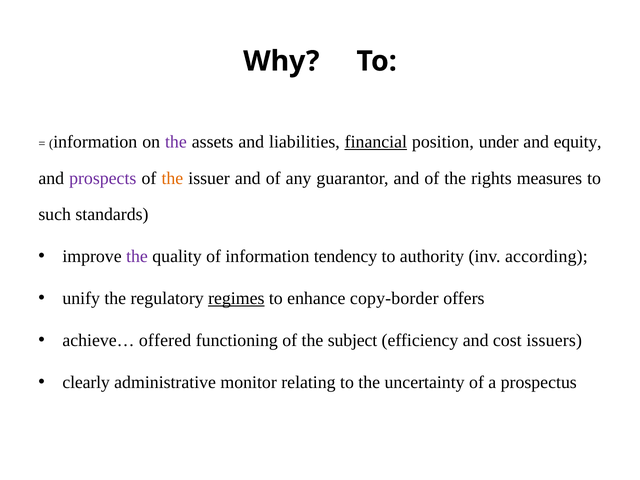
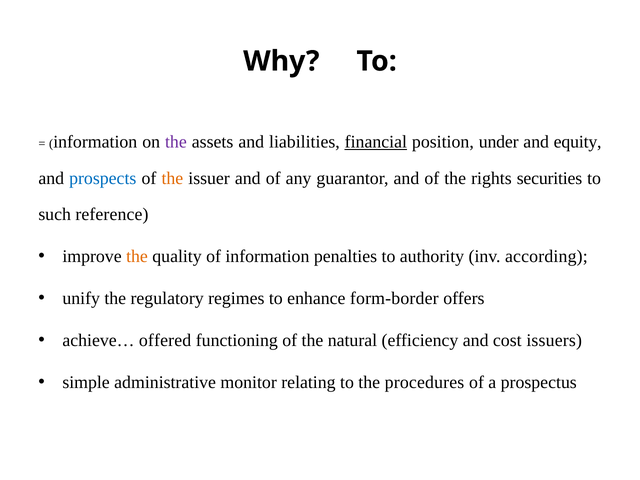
prospects colour: purple -> blue
measures: measures -> securities
standards: standards -> reference
the at (137, 257) colour: purple -> orange
tendency: tendency -> penalties
regimes underline: present -> none
copy-border: copy-border -> form-border
subject: subject -> natural
clearly: clearly -> simple
uncertainty: uncertainty -> procedures
